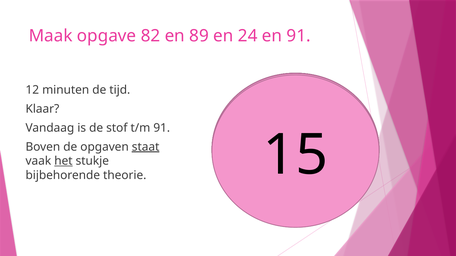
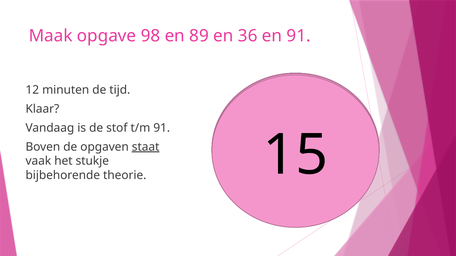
82: 82 -> 98
24: 24 -> 36
het underline: present -> none
